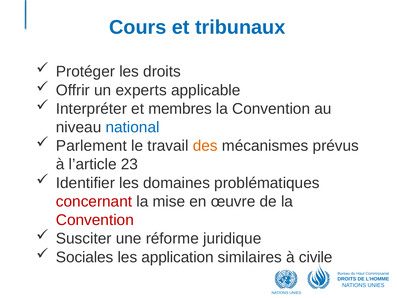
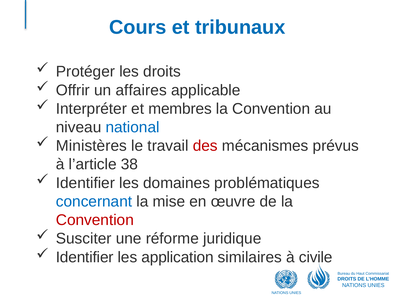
experts: experts -> affaires
Parlement: Parlement -> Ministères
des colour: orange -> red
23: 23 -> 38
concernant colour: red -> blue
Sociales at (85, 257): Sociales -> Identifier
